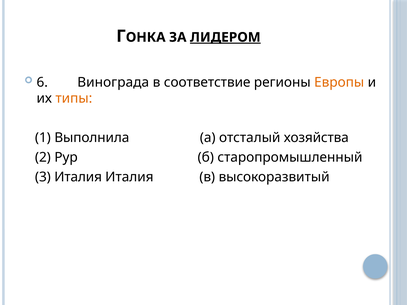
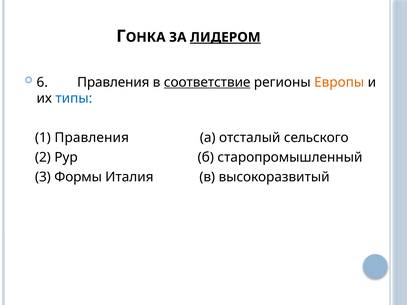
6 Винограда: Винограда -> Правления
соответствие underline: none -> present
типы colour: orange -> blue
1 Выполнила: Выполнила -> Правления
хозяйства: хозяйства -> сельского
3 Италия: Италия -> Формы
